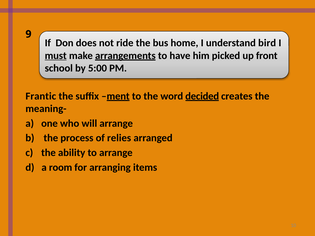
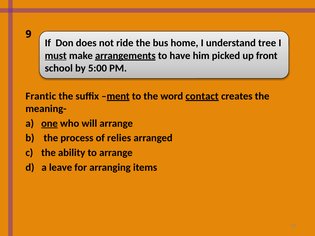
bird: bird -> tree
decided: decided -> contact
one underline: none -> present
room: room -> leave
